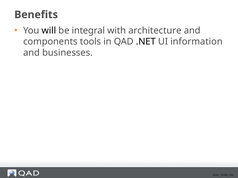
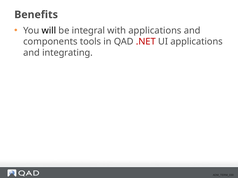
with architecture: architecture -> applications
.NET colour: black -> red
UI information: information -> applications
businesses: businesses -> integrating
